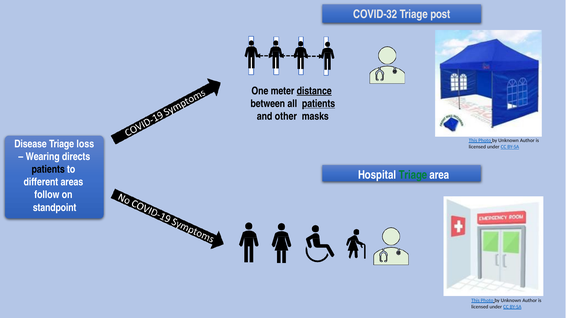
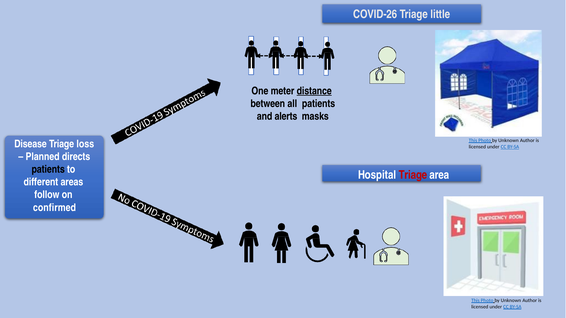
COVID-32: COVID-32 -> COVID-26
post: post -> little
patients at (319, 104) underline: present -> none
other: other -> alerts
Wearing: Wearing -> Planned
Triage at (413, 175) colour: green -> red
standpoint: standpoint -> confirmed
